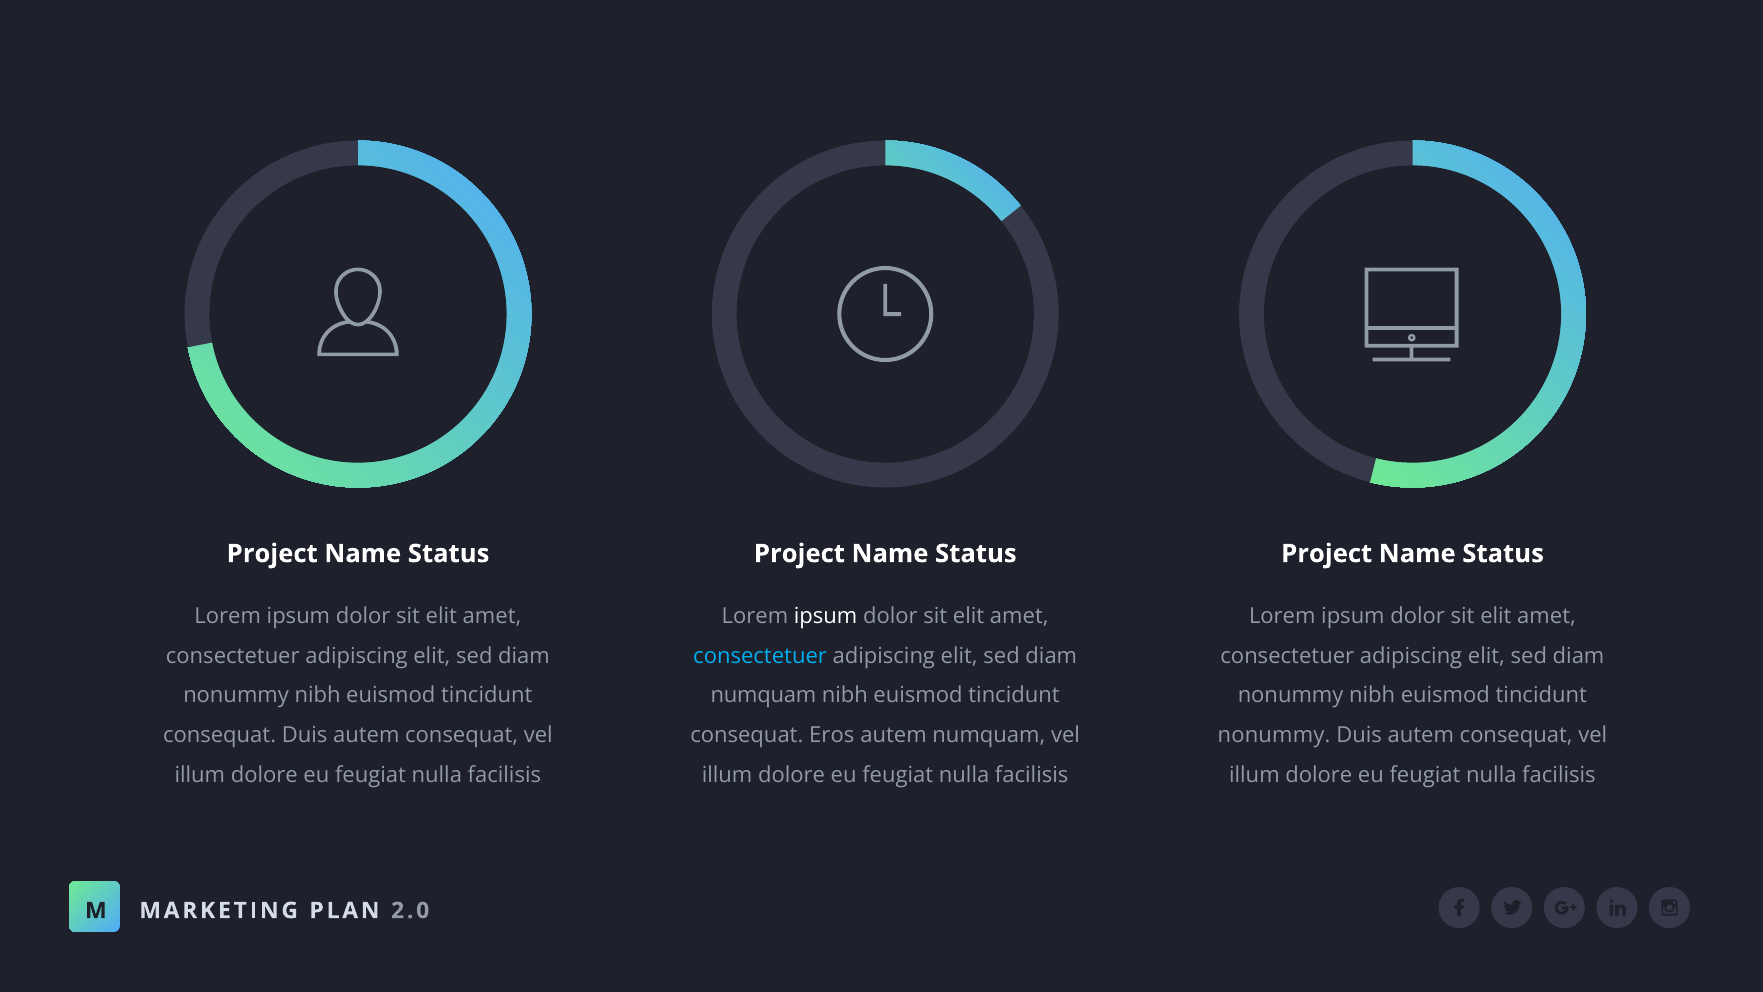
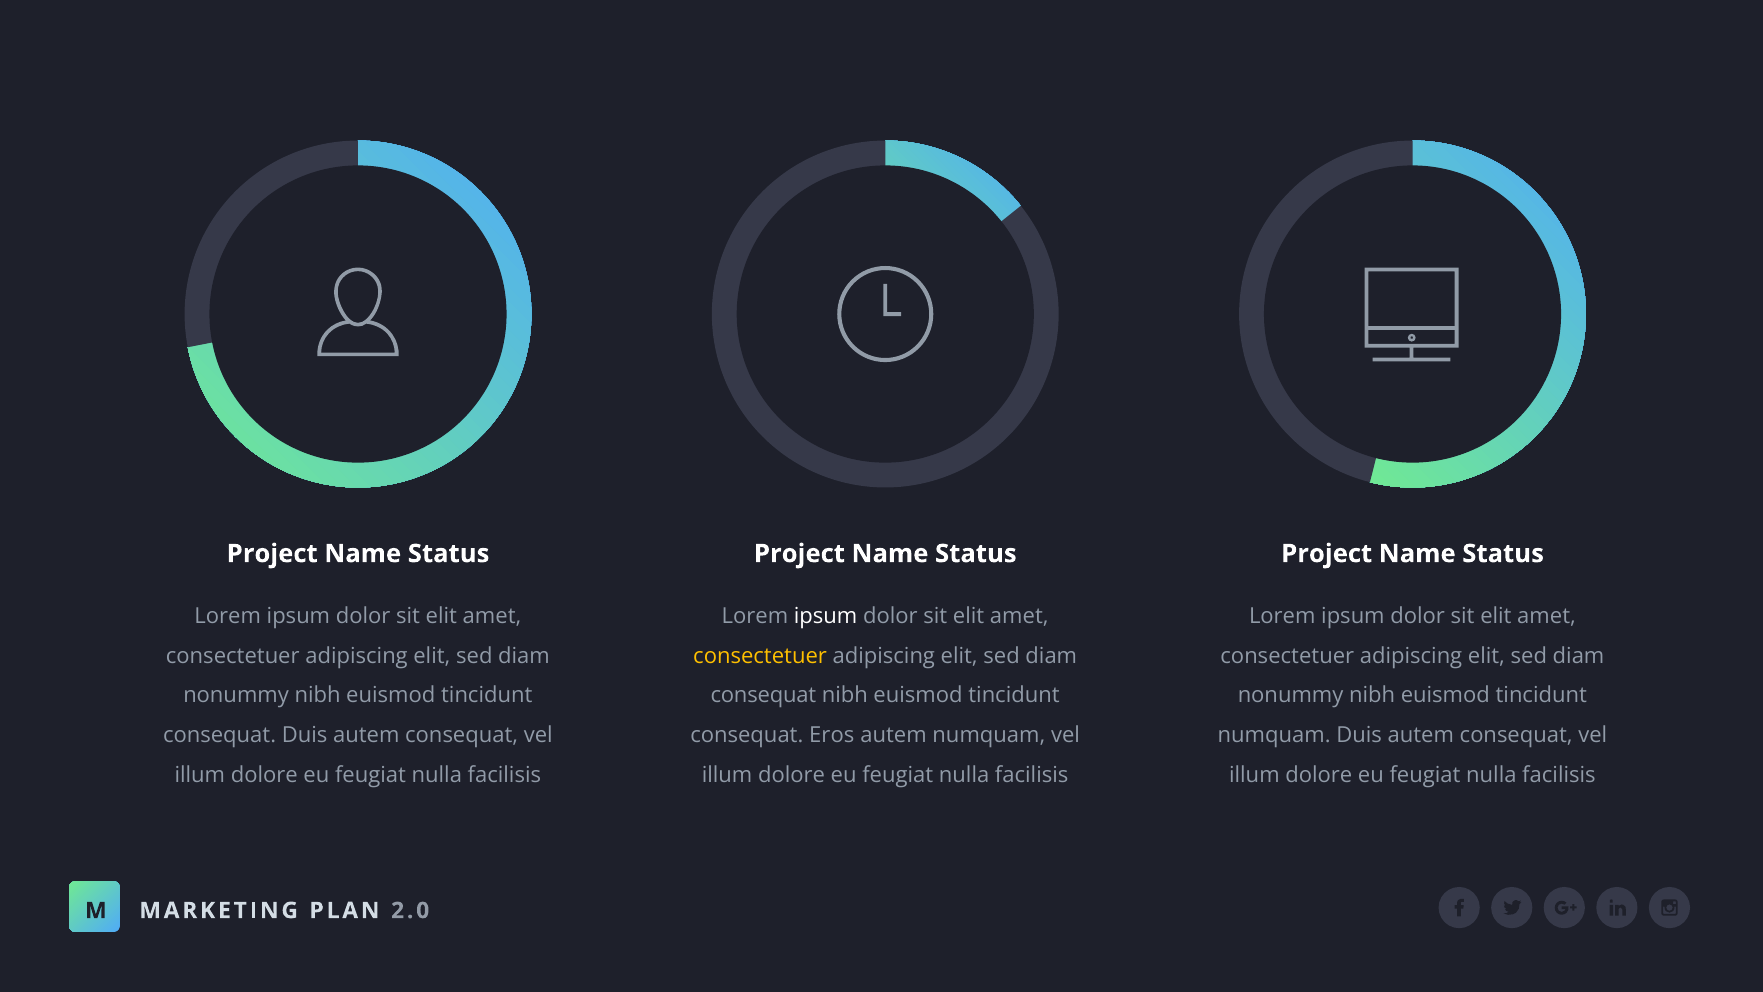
consectetuer at (760, 656) colour: light blue -> yellow
numquam at (763, 695): numquam -> consequat
nonummy at (1274, 735): nonummy -> numquam
